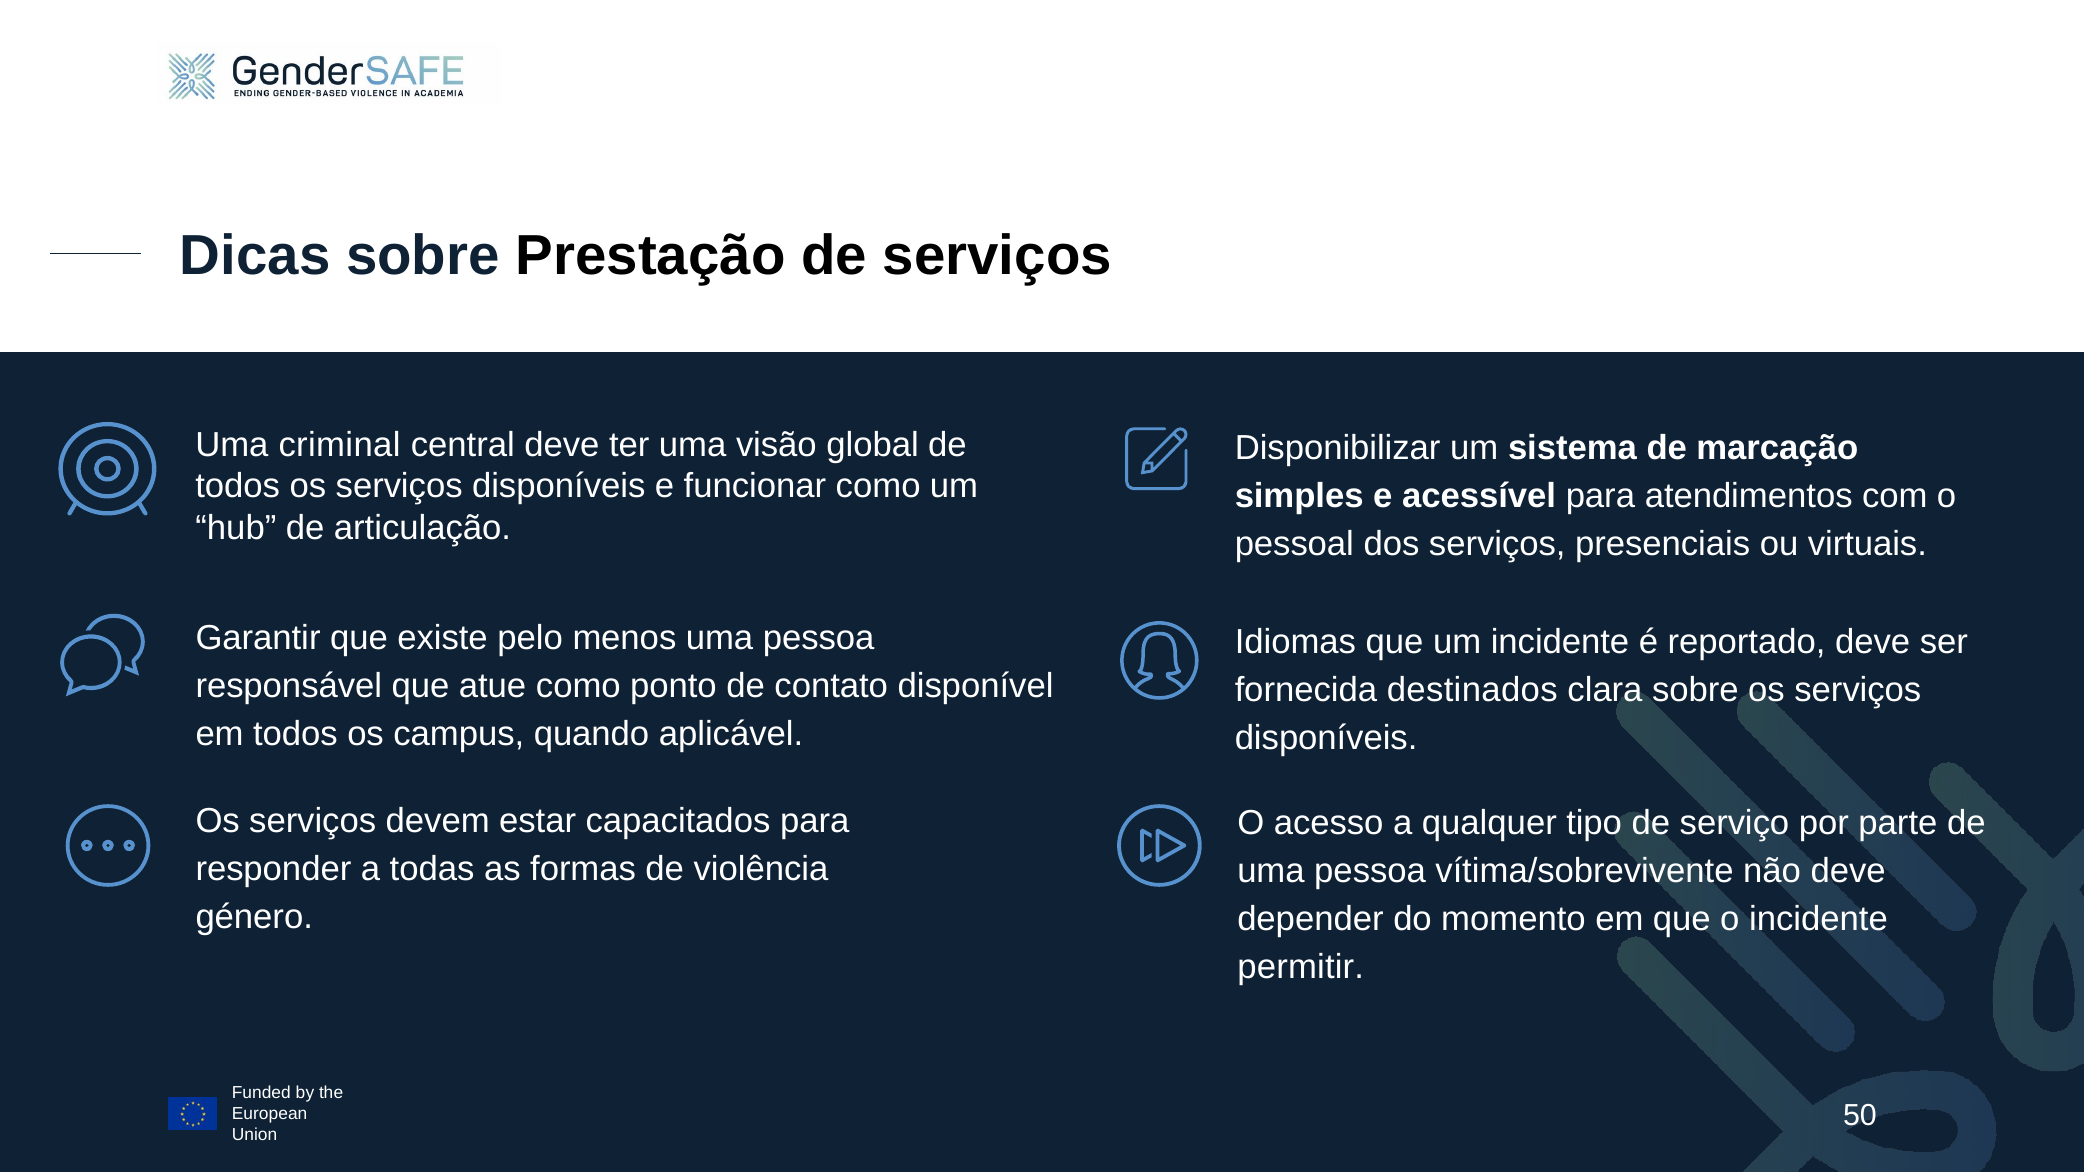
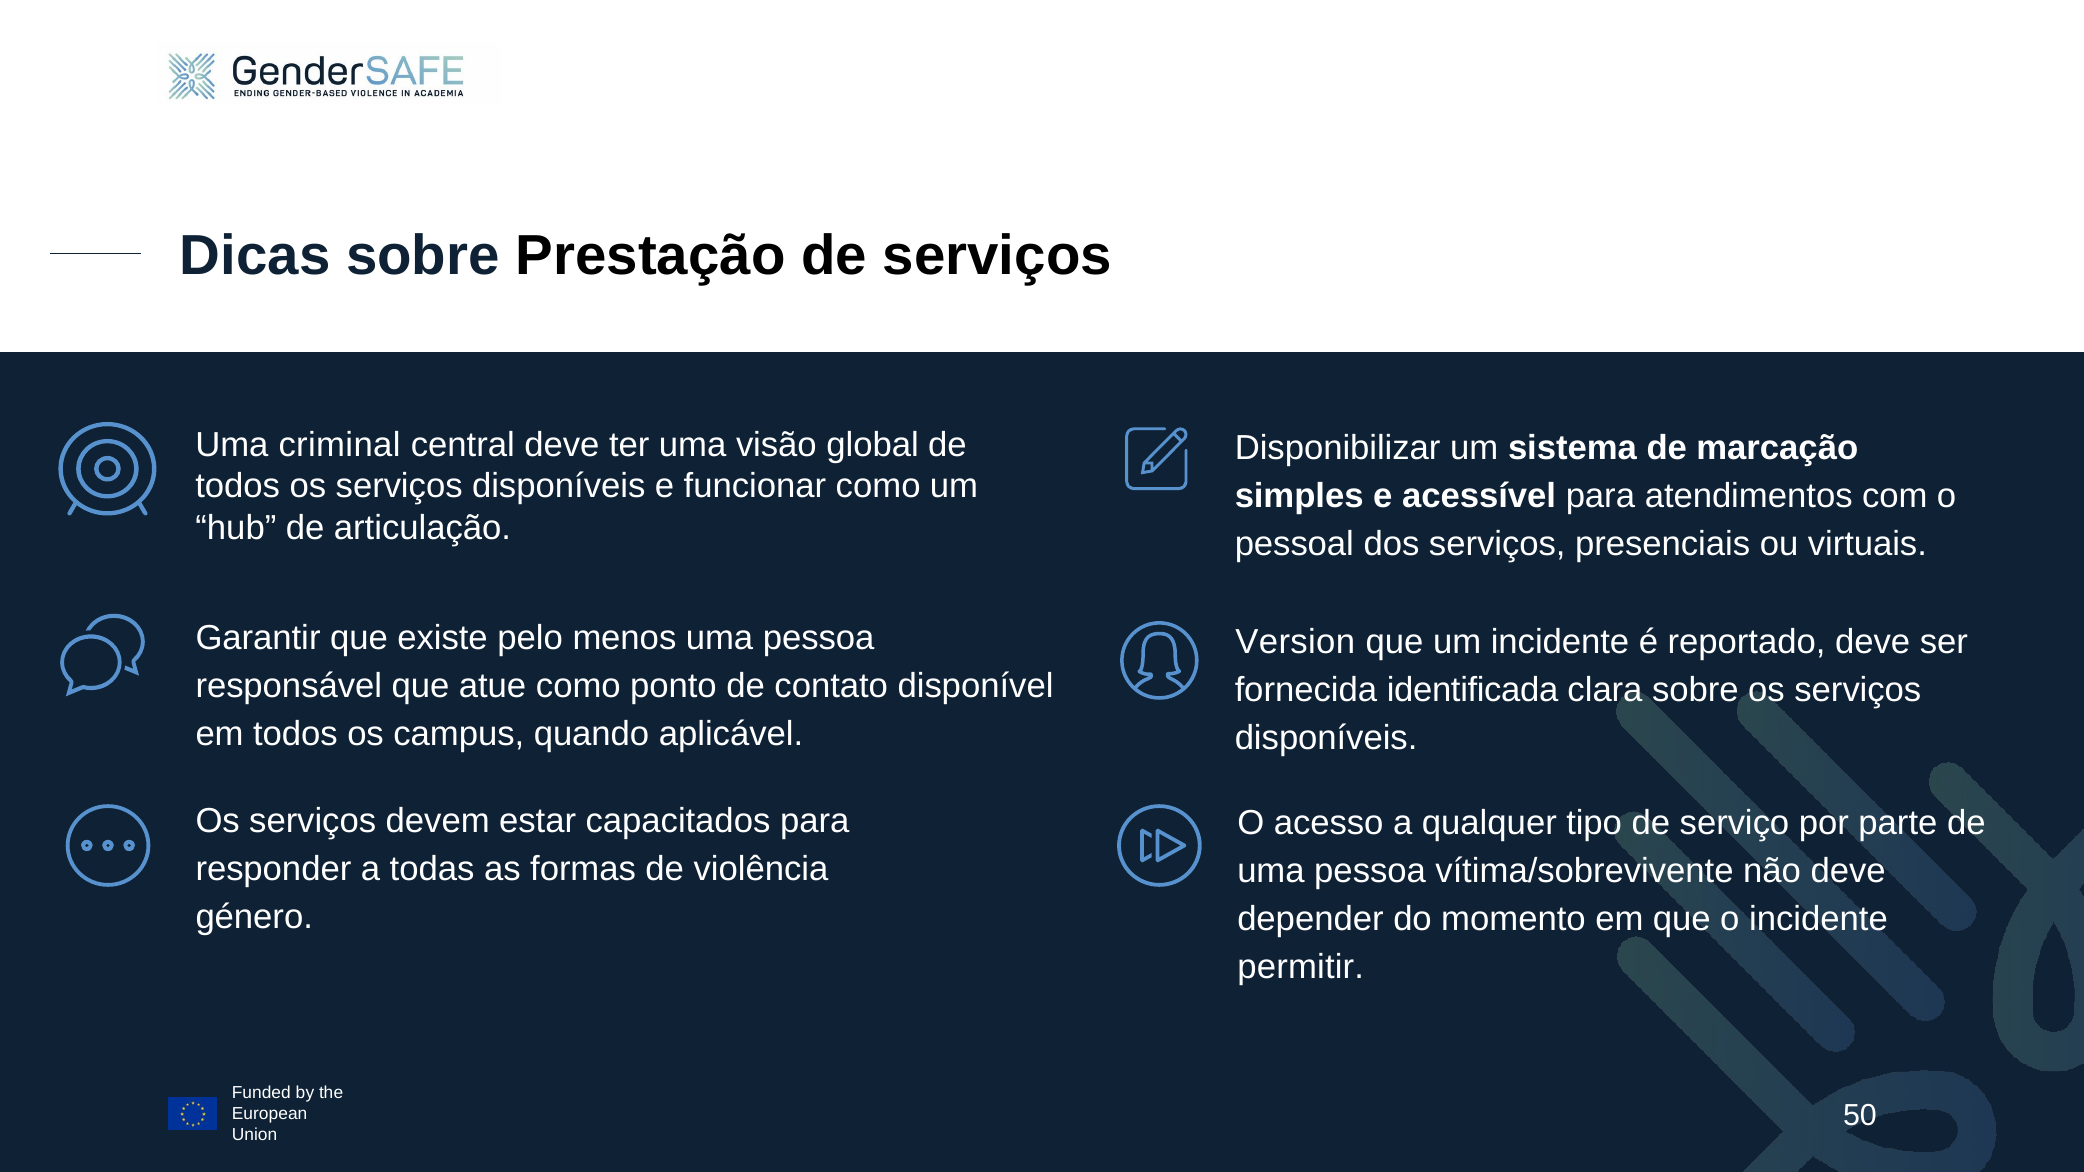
Idiomas: Idiomas -> Version
destinados: destinados -> identificada
